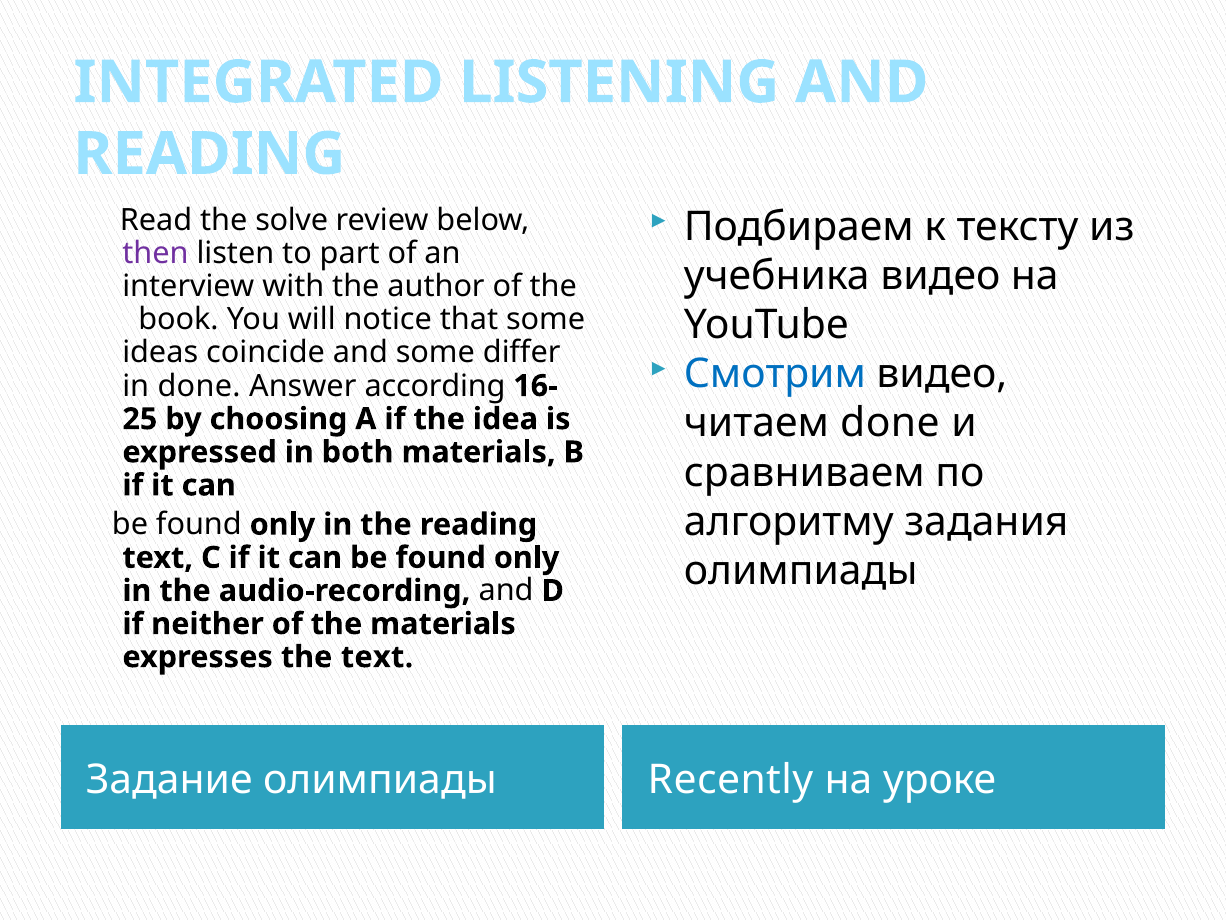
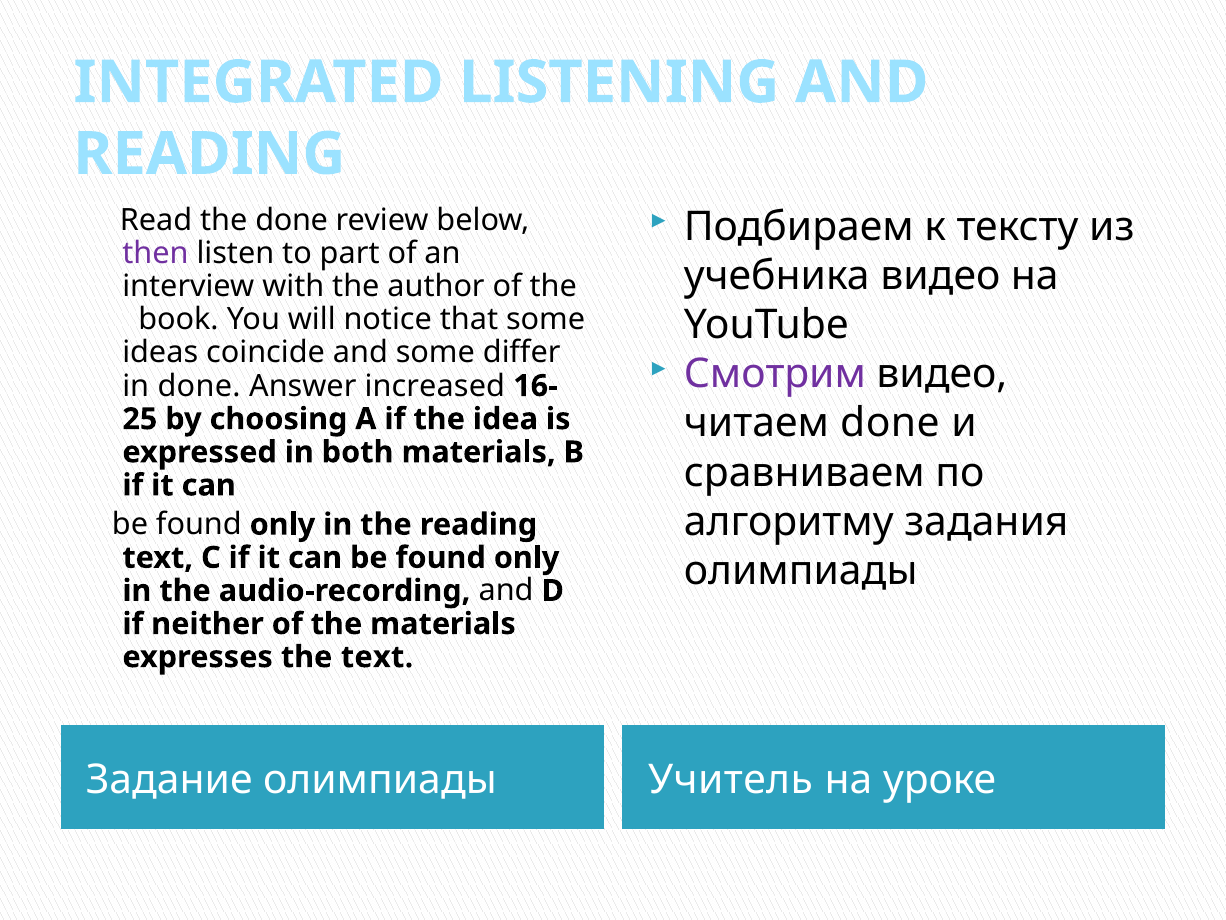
the solve: solve -> done
Смотрим colour: blue -> purple
according: according -> increased
Recently: Recently -> Учитель
